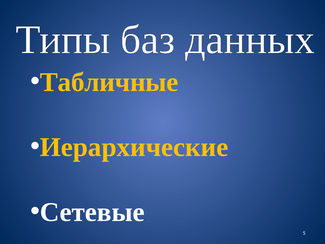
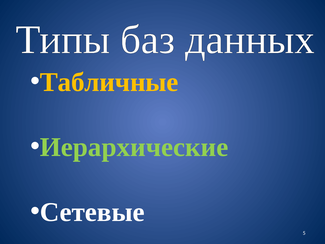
Иерархические colour: yellow -> light green
